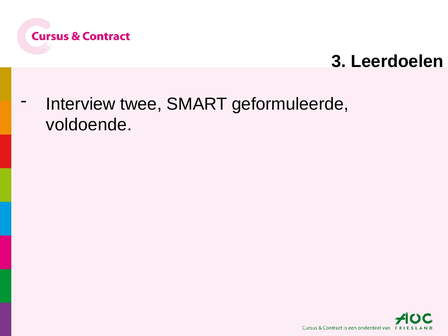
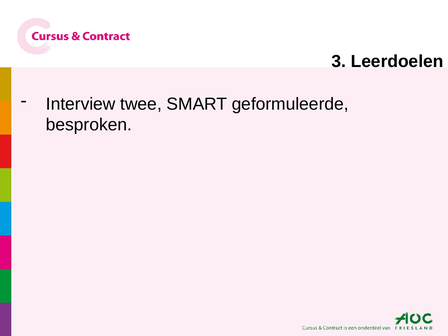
voldoende: voldoende -> besproken
